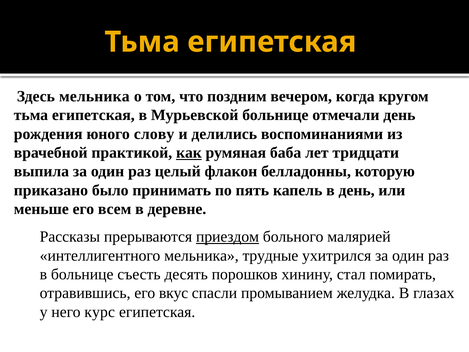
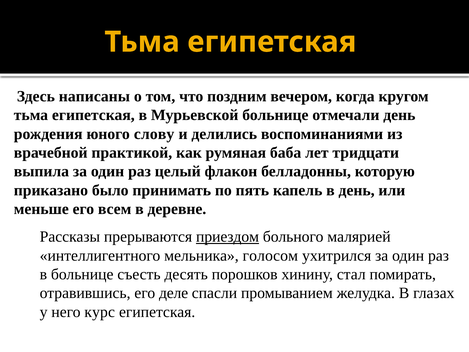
Здесь мельника: мельника -> написаны
как underline: present -> none
трудные: трудные -> голосом
вкус: вкус -> деле
